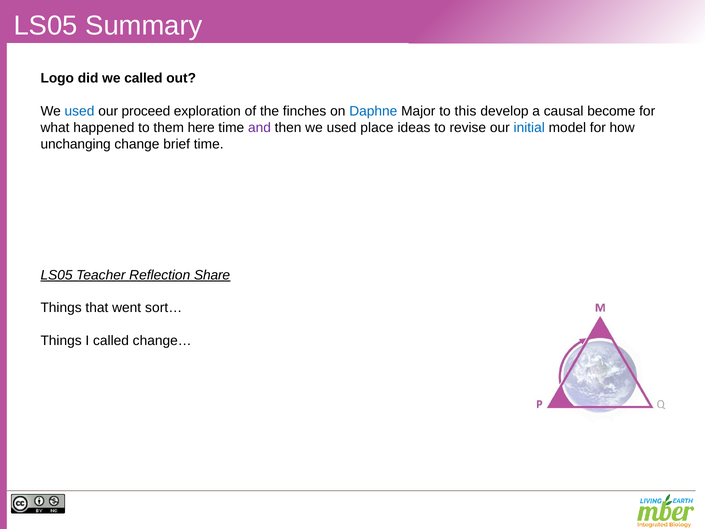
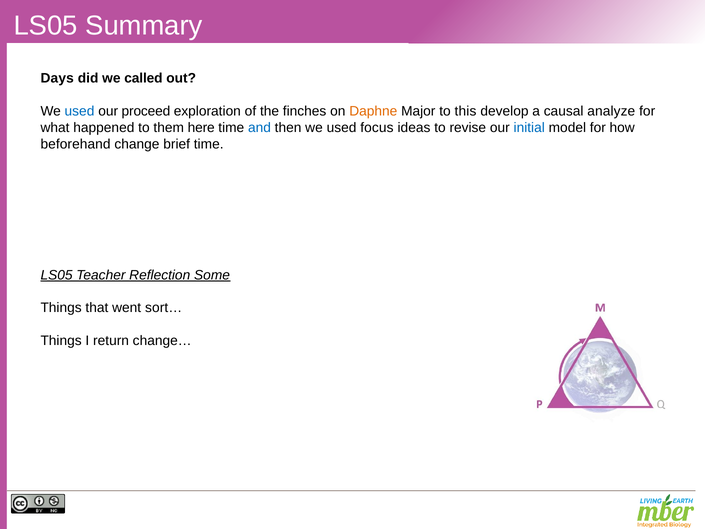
Logo: Logo -> Days
Daphne colour: blue -> orange
become: become -> analyze
and colour: purple -> blue
place: place -> focus
unchanging: unchanging -> beforehand
Share: Share -> Some
I called: called -> return
